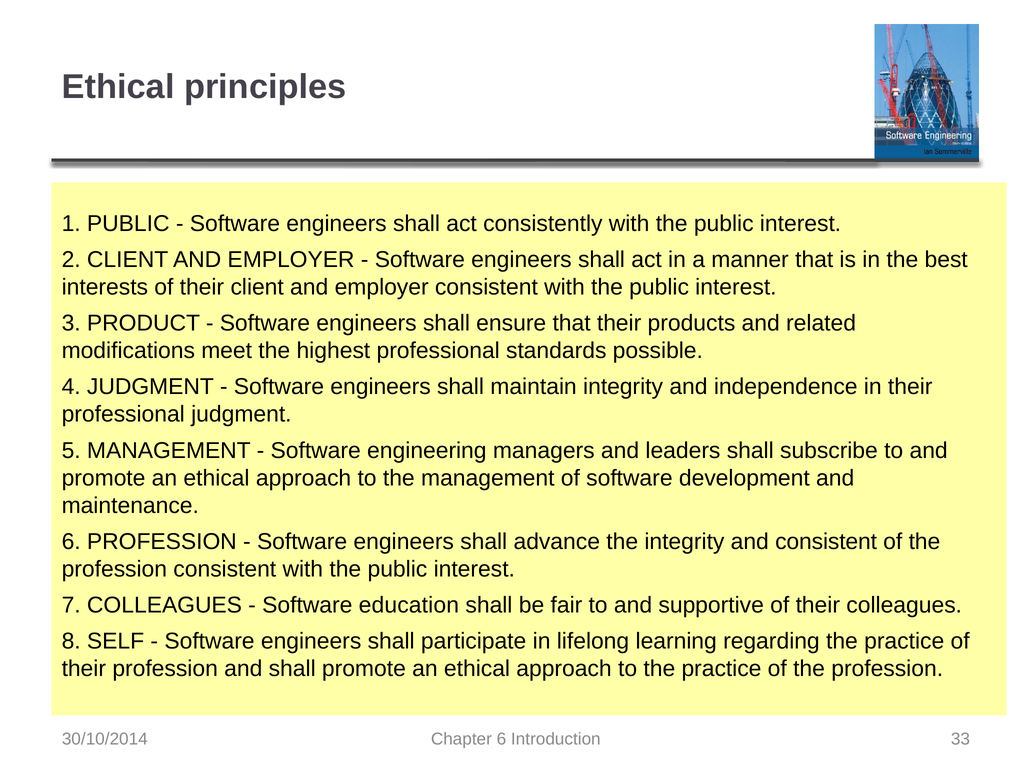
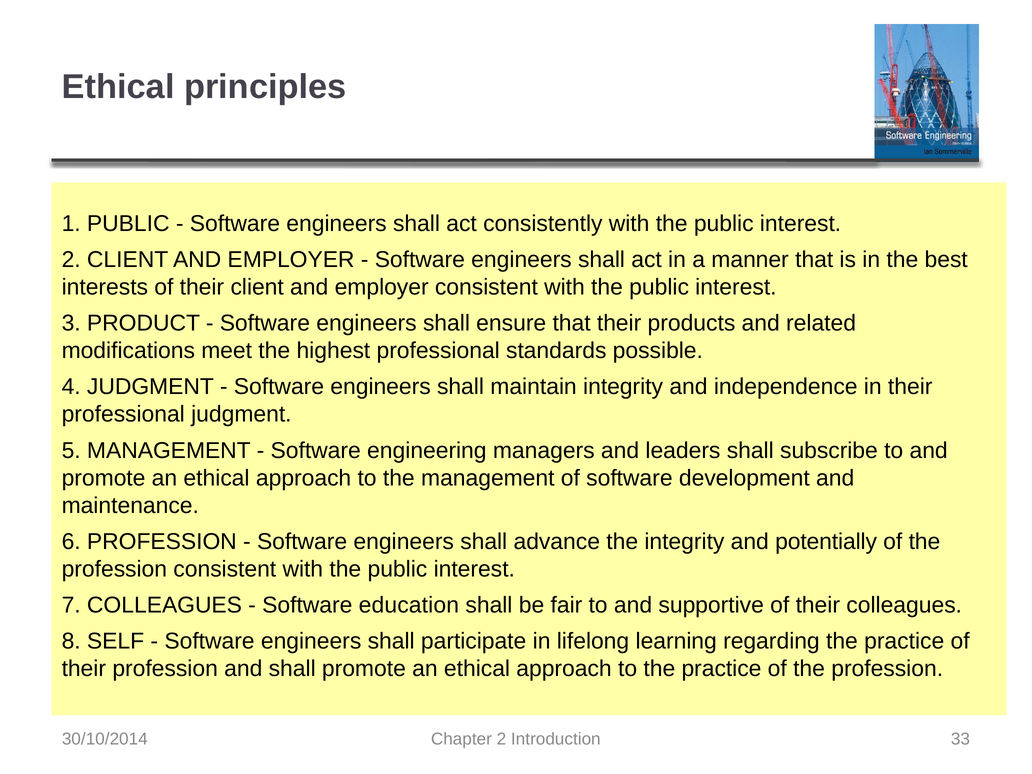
and consistent: consistent -> potentially
Chapter 6: 6 -> 2
